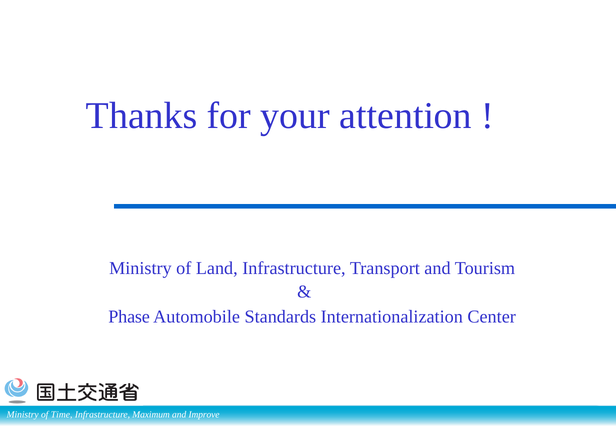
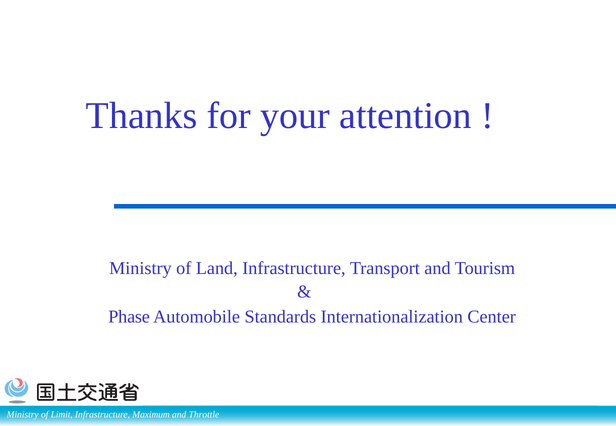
Time: Time -> Limit
Improve: Improve -> Throttle
